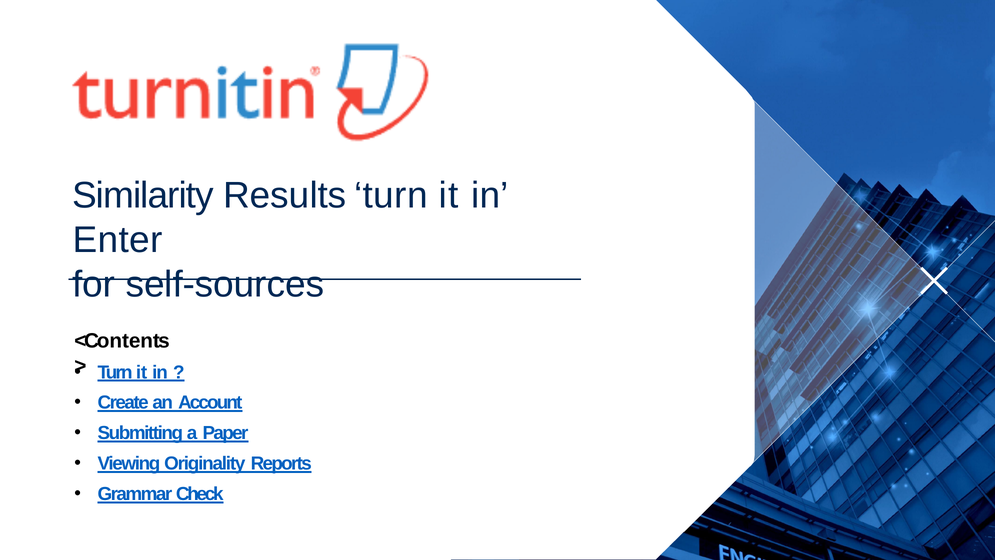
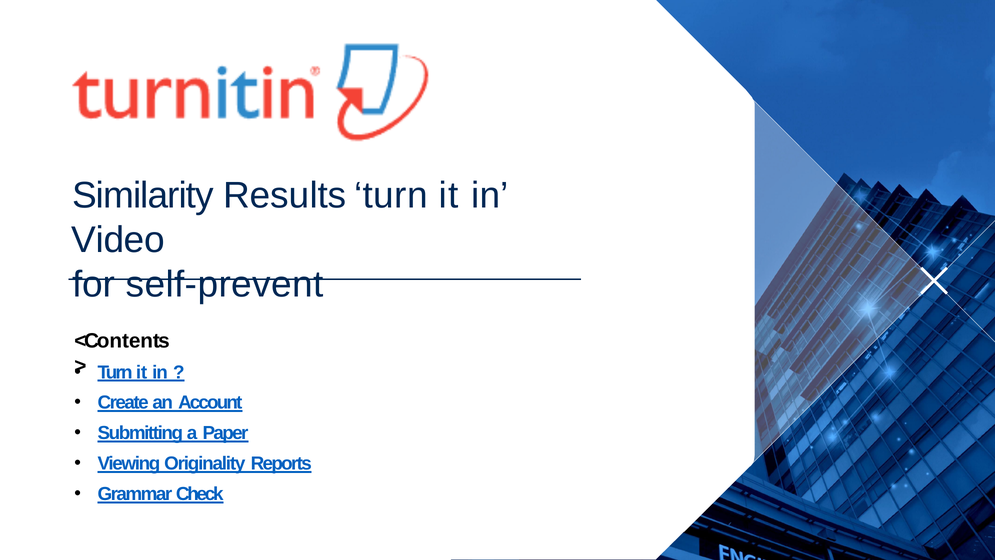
Enter: Enter -> Video
self-sources: self-sources -> self-prevent
